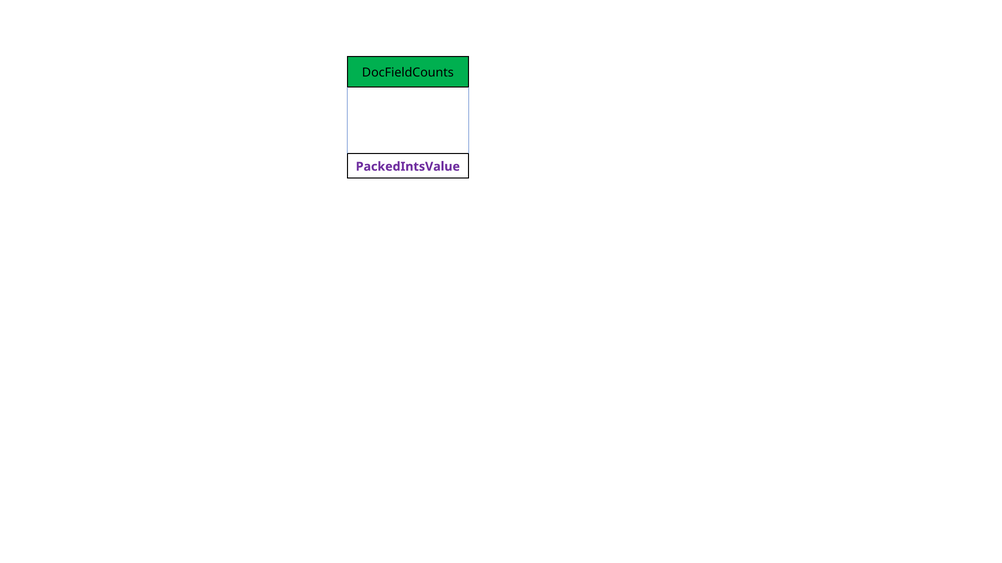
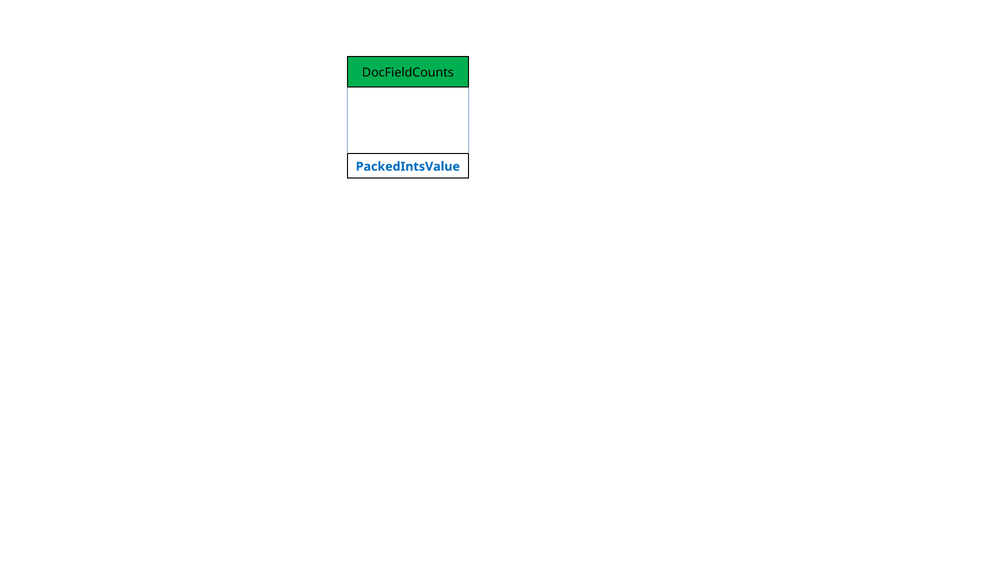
PackedIntsValue colour: purple -> blue
